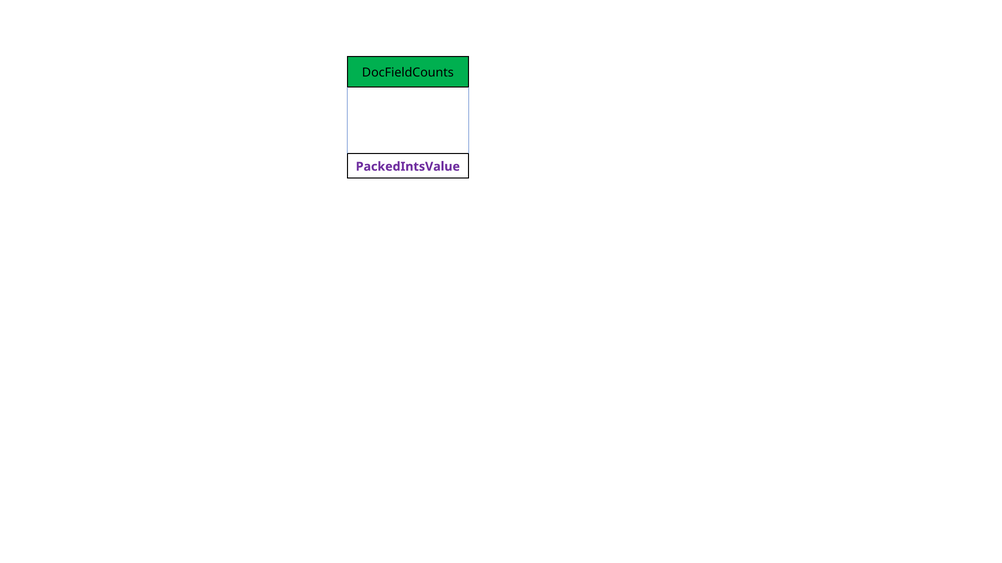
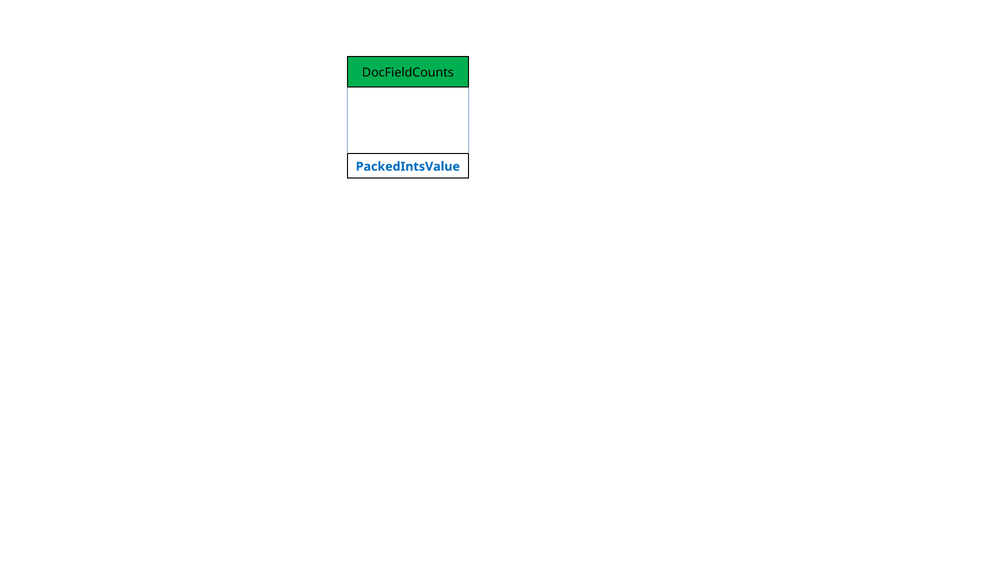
PackedIntsValue colour: purple -> blue
